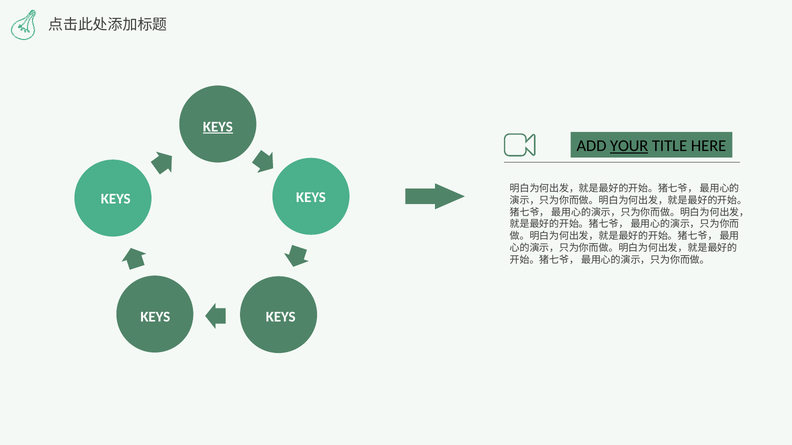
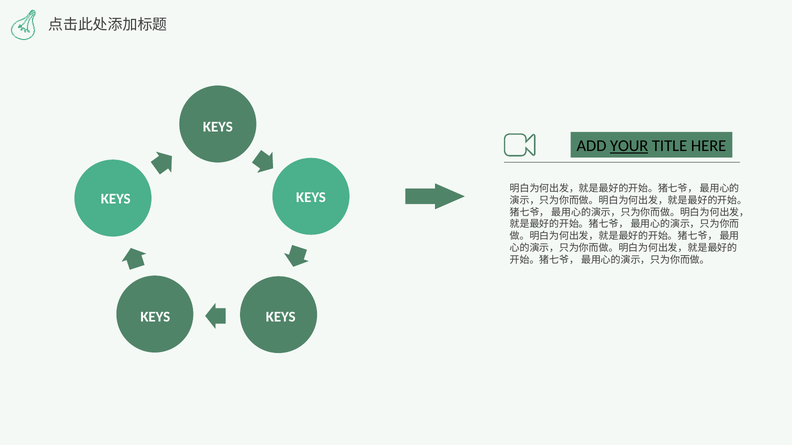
KEYS at (218, 127) underline: present -> none
